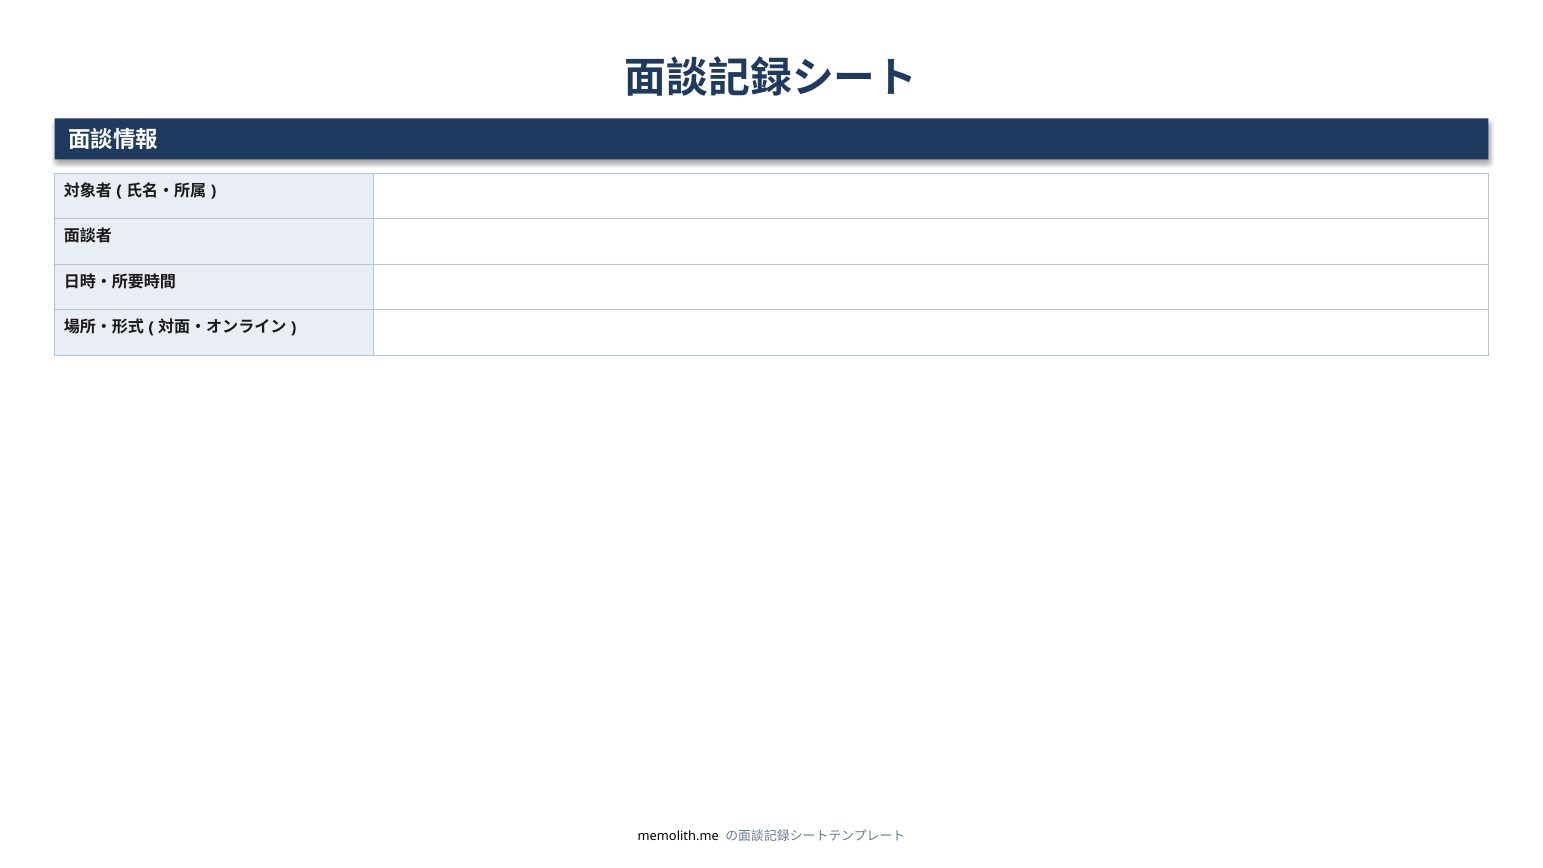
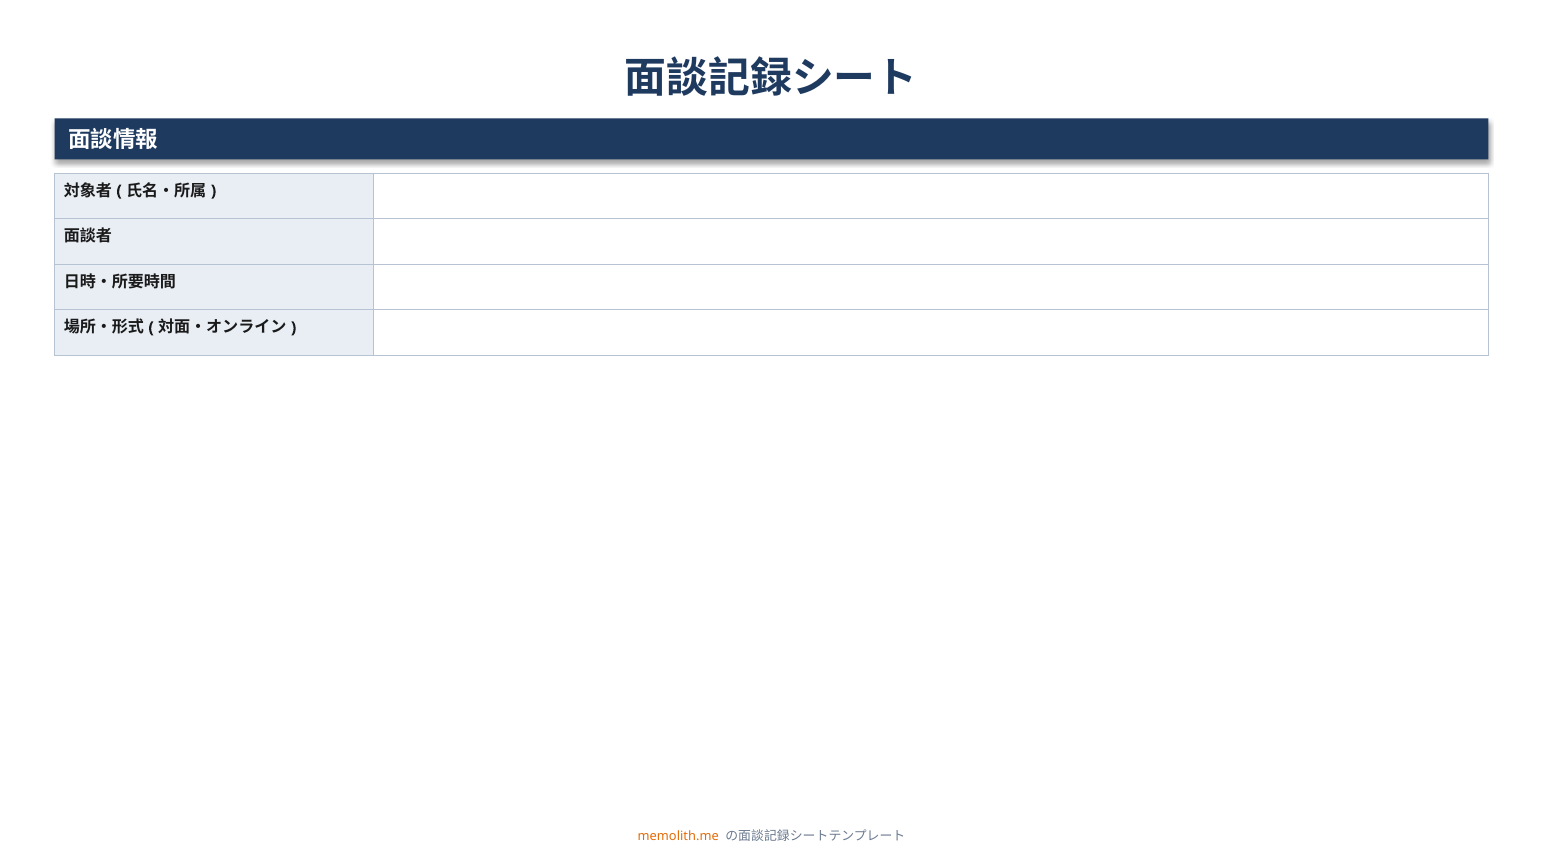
memolith.me colour: black -> orange
